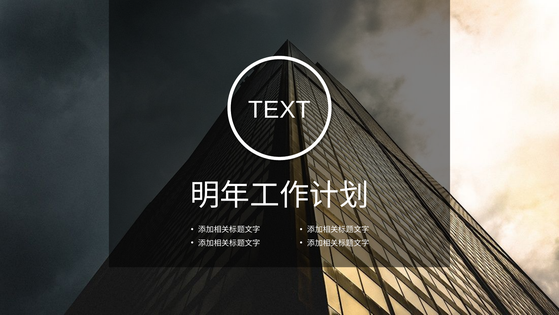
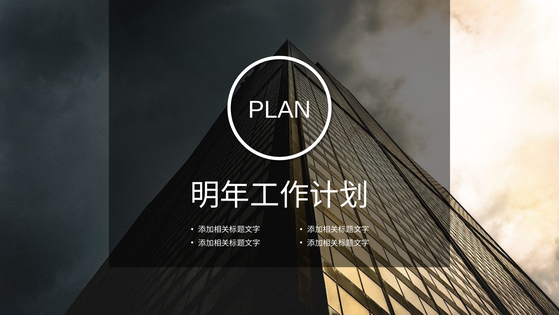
TEXT: TEXT -> PLAN
